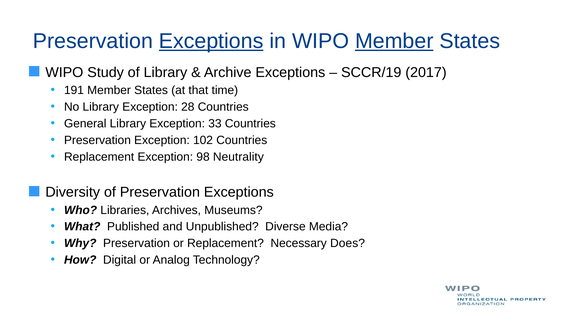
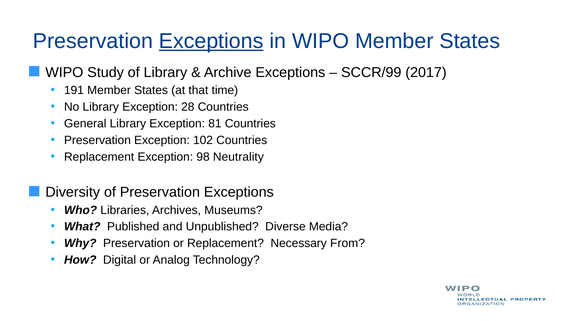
Member at (394, 41) underline: present -> none
SCCR/19: SCCR/19 -> SCCR/99
33: 33 -> 81
Does: Does -> From
